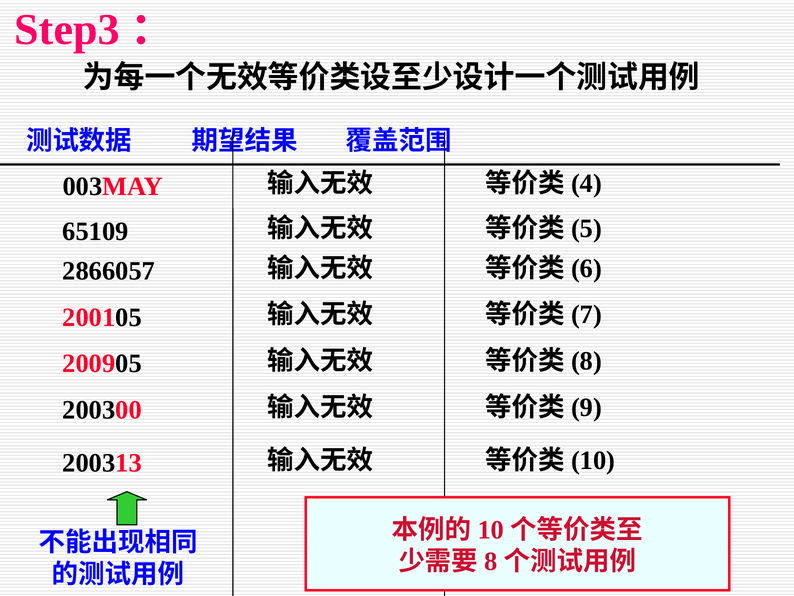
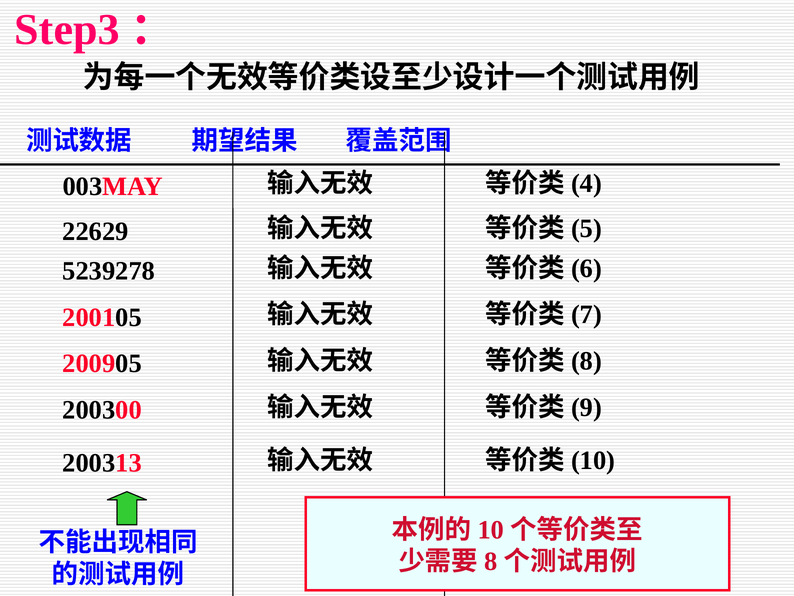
65109: 65109 -> 22629
2866057: 2866057 -> 5239278
